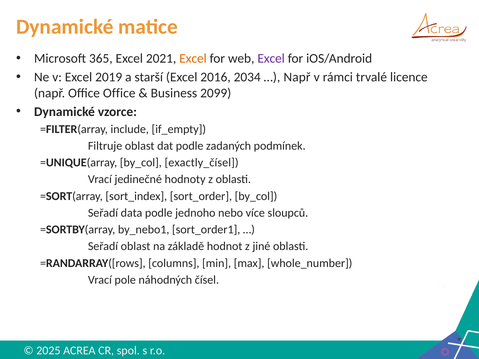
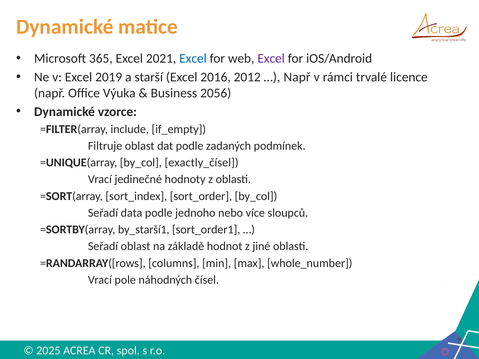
Excel at (193, 58) colour: orange -> blue
2034: 2034 -> 2012
Office Office: Office -> Výuka
2099: 2099 -> 2056
by_nebo1: by_nebo1 -> by_starší1
